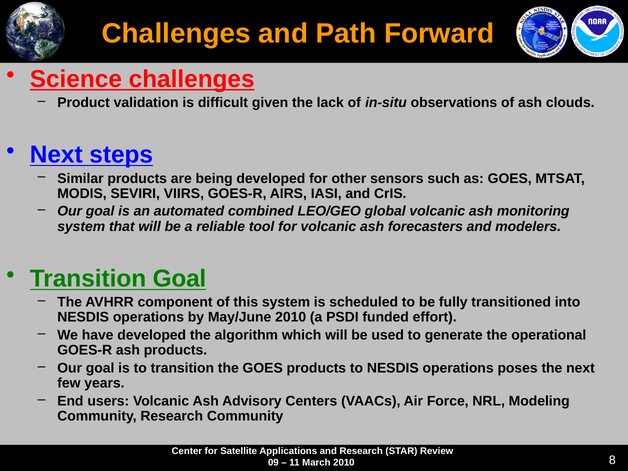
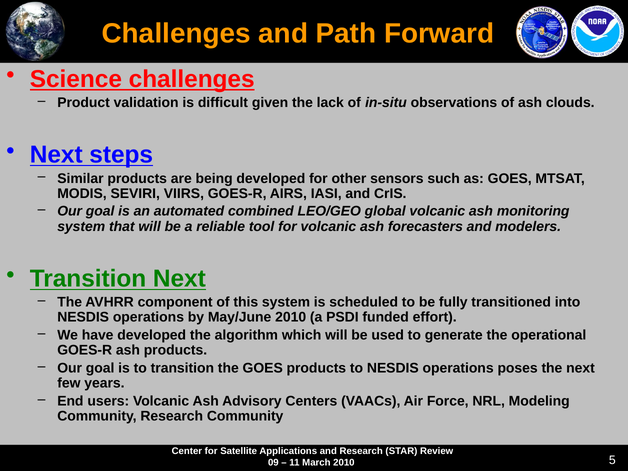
Transition Goal: Goal -> Next
8: 8 -> 5
